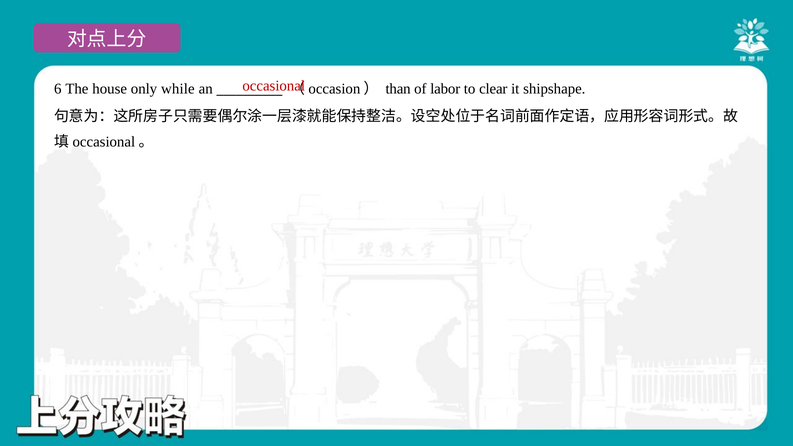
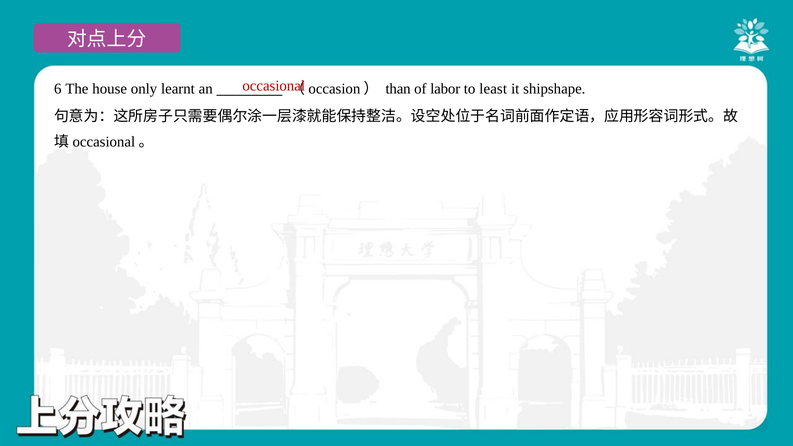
while: while -> learnt
clear: clear -> least
